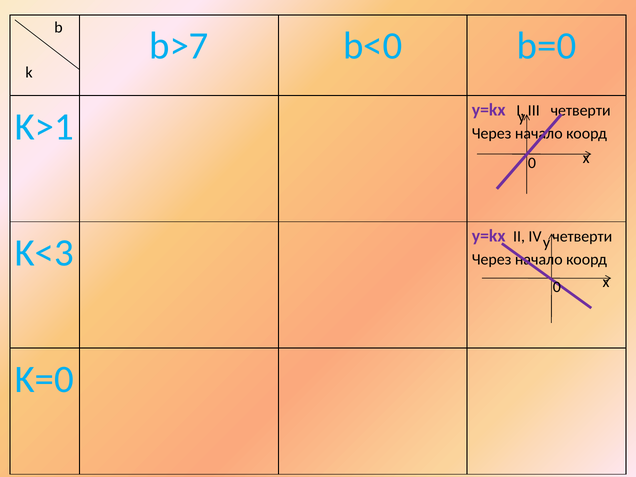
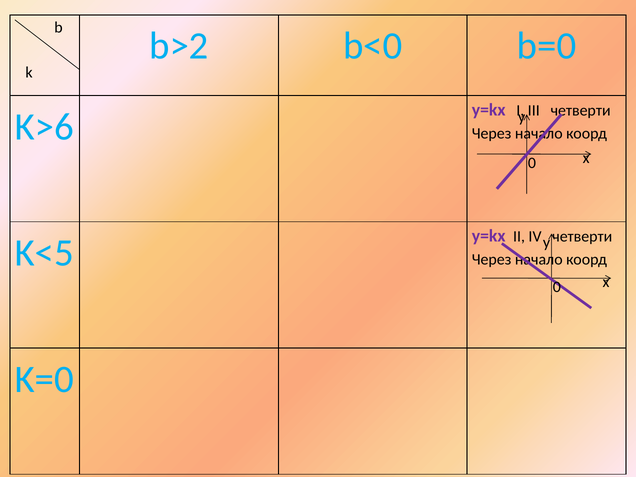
b>7: b>7 -> b>2
K>1: K>1 -> K>6
K<3: K<3 -> K<5
